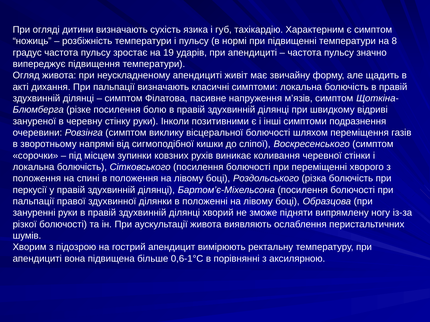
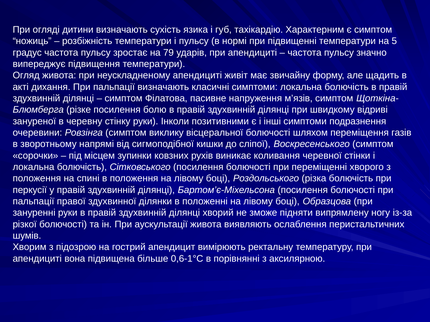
8: 8 -> 5
19: 19 -> 79
